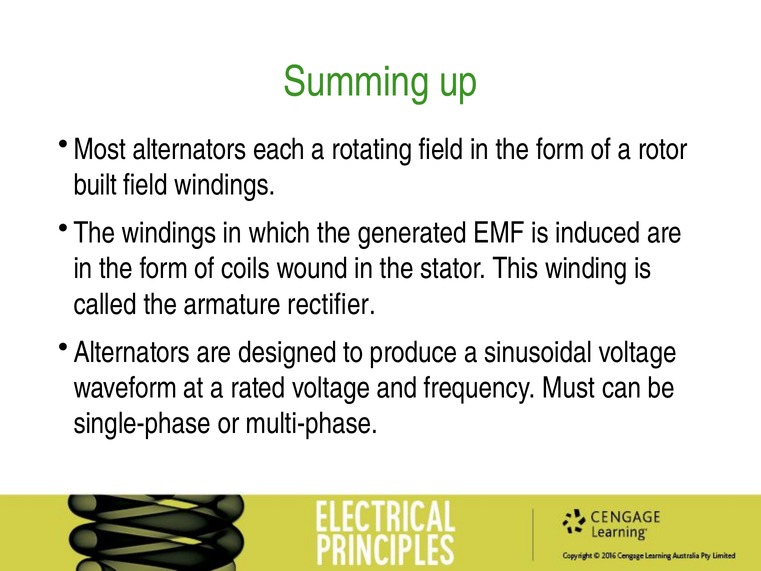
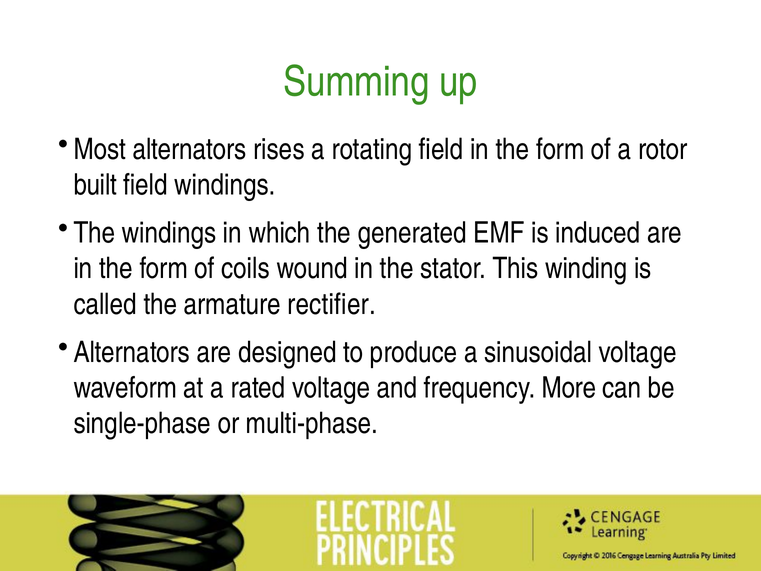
each: each -> rises
Must: Must -> More
